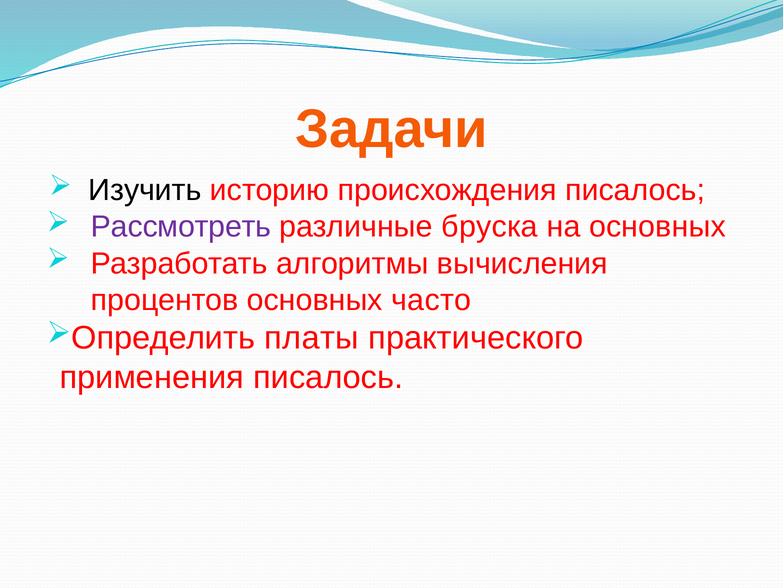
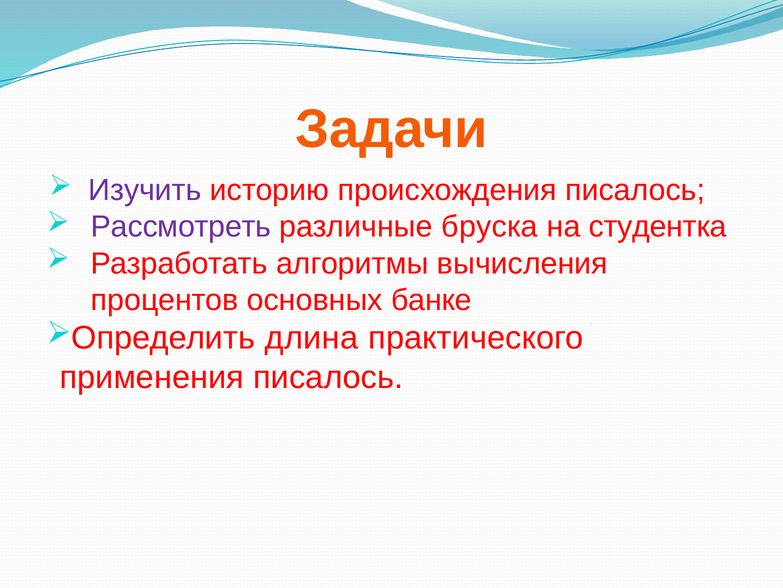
Изучить colour: black -> purple
на основных: основных -> студентка
часто: часто -> банке
платы: платы -> длина
